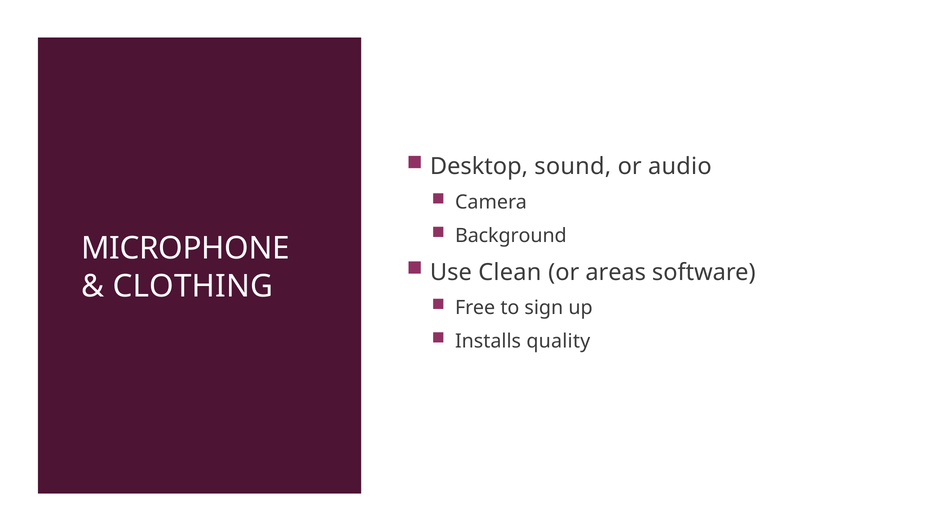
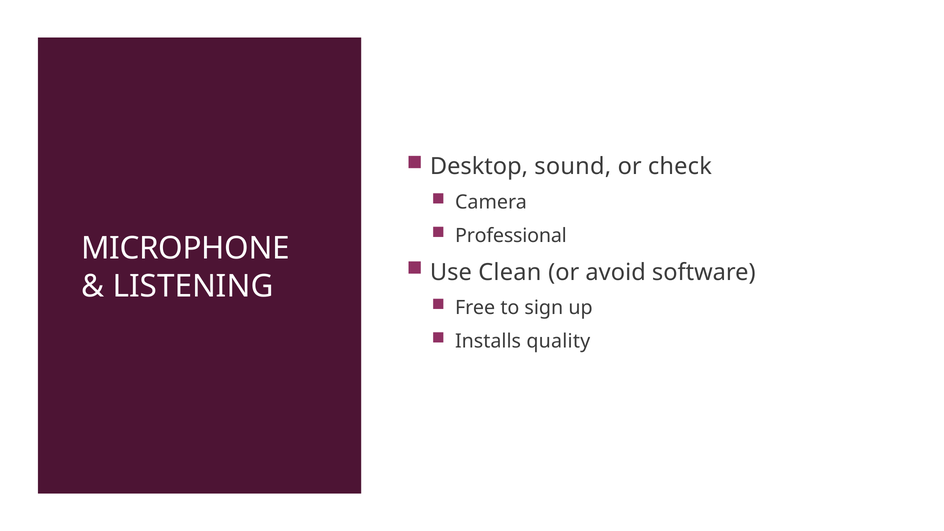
audio: audio -> check
Background: Background -> Professional
areas: areas -> avoid
CLOTHING: CLOTHING -> LISTENING
